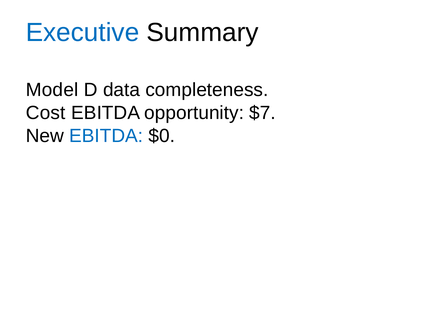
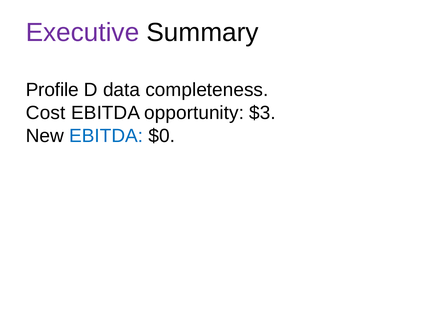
Executive colour: blue -> purple
Model: Model -> Profile
$7: $7 -> $3
